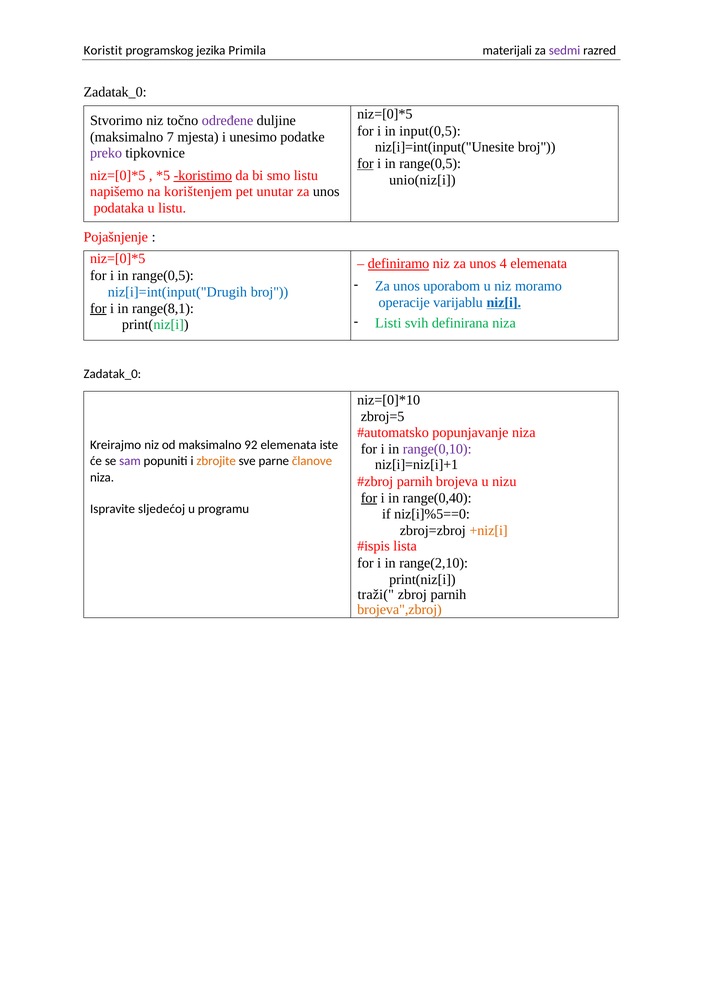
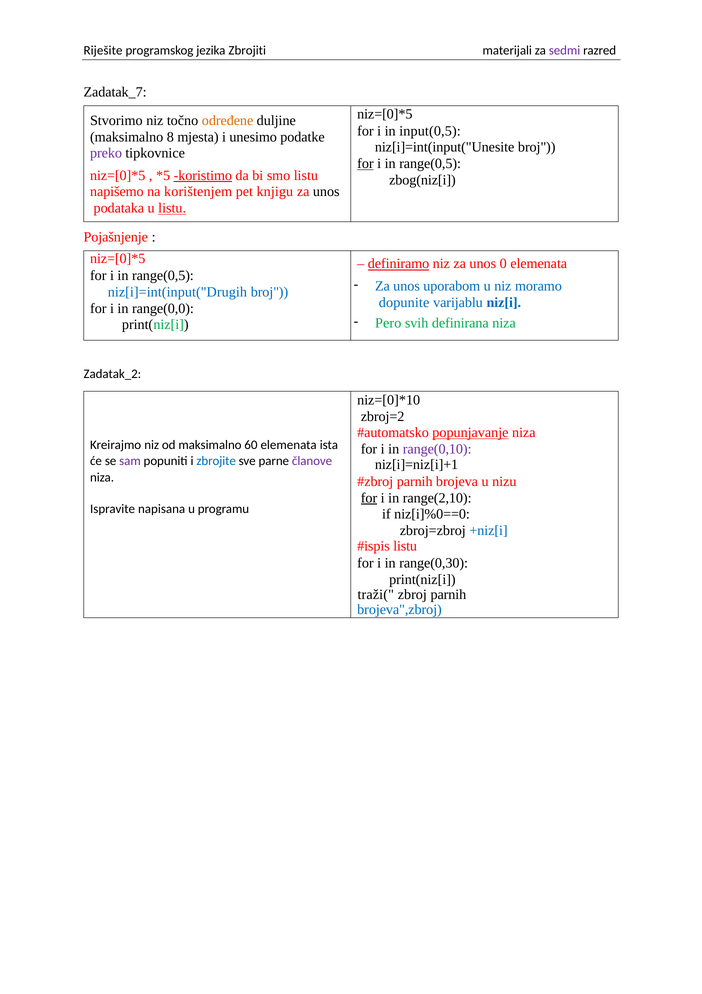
Koristit: Koristit -> Riješite
Primila: Primila -> Zbrojiti
Zadatak_0 at (115, 92): Zadatak_0 -> Zadatak_7
određene colour: purple -> orange
7: 7 -> 8
unio(niz[i: unio(niz[i -> zbog(niz[i
unutar: unutar -> knjigu
listu at (172, 208) underline: none -> present
4: 4 -> 0
operacije: operacije -> dopunite
niz[i underline: present -> none
for at (98, 308) underline: present -> none
range(8,1: range(8,1 -> range(0,0
Listi: Listi -> Pero
Zadatak_0 at (112, 374): Zadatak_0 -> Zadatak_2
zbroj=5: zbroj=5 -> zbroj=2
popunjavanje underline: none -> present
92: 92 -> 60
iste: iste -> ista
zbrojite colour: orange -> blue
članove colour: orange -> purple
range(0,40: range(0,40 -> range(2,10
sljedećoj: sljedećoj -> napisana
niz[i]%5==0: niz[i]%5==0 -> niz[i]%0==0
+niz[i colour: orange -> blue
lista at (405, 546): lista -> listu
range(2,10: range(2,10 -> range(0,30
brojeva",zbroj colour: orange -> blue
